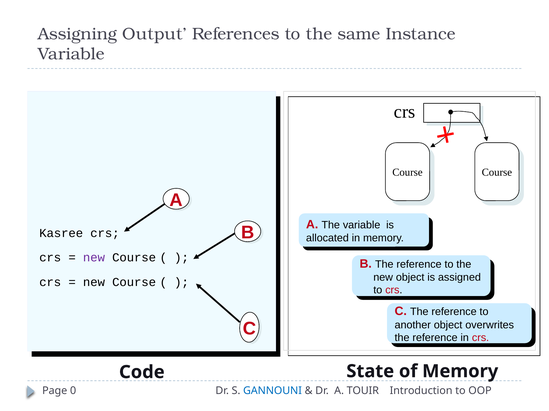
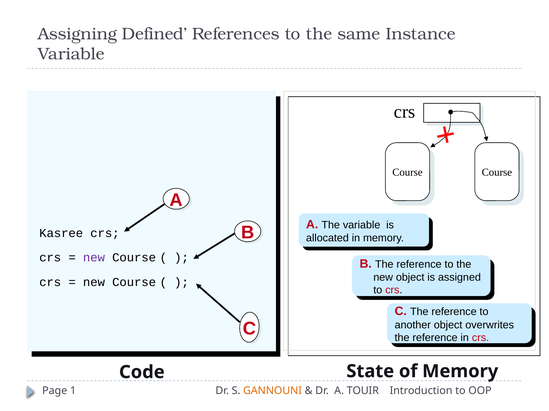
Output: Output -> Defined
0: 0 -> 1
GANNOUNI colour: blue -> orange
